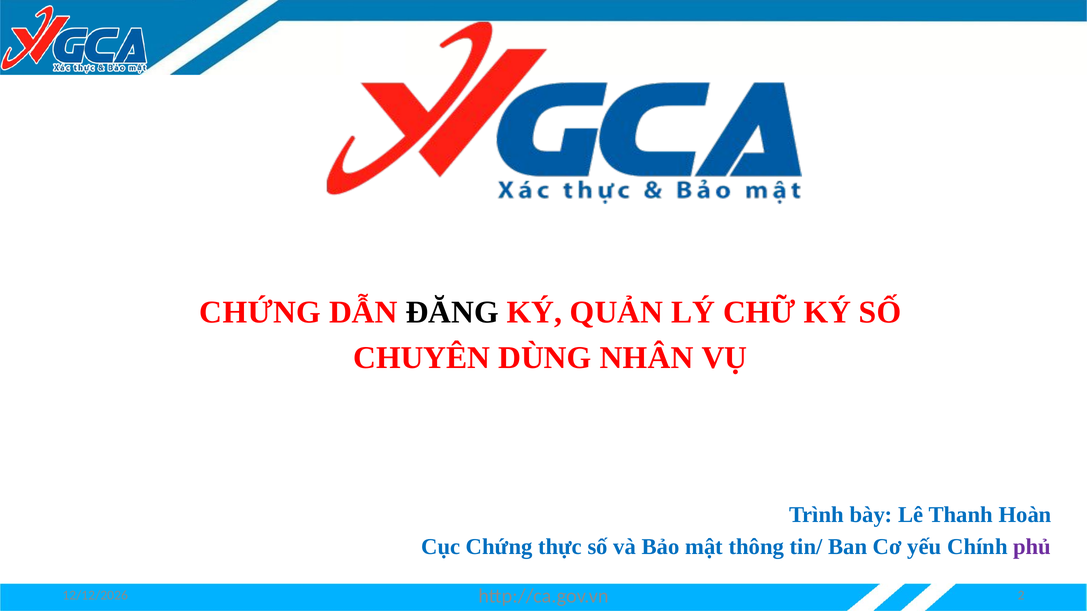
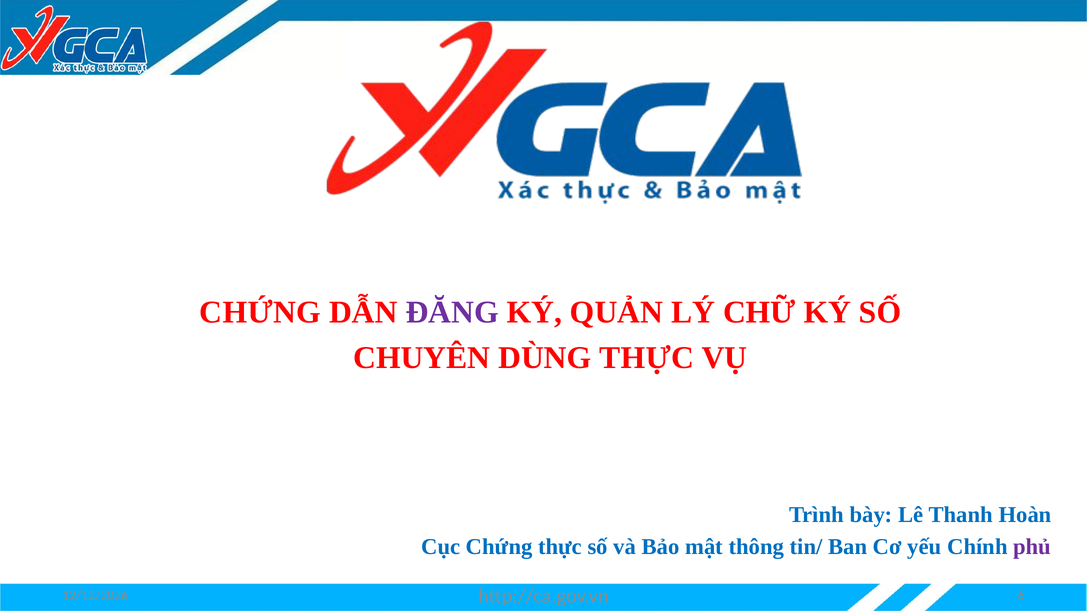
ĐĂNG colour: black -> purple
DÙNG NHÂN: NHÂN -> THỰC
2: 2 -> 6
